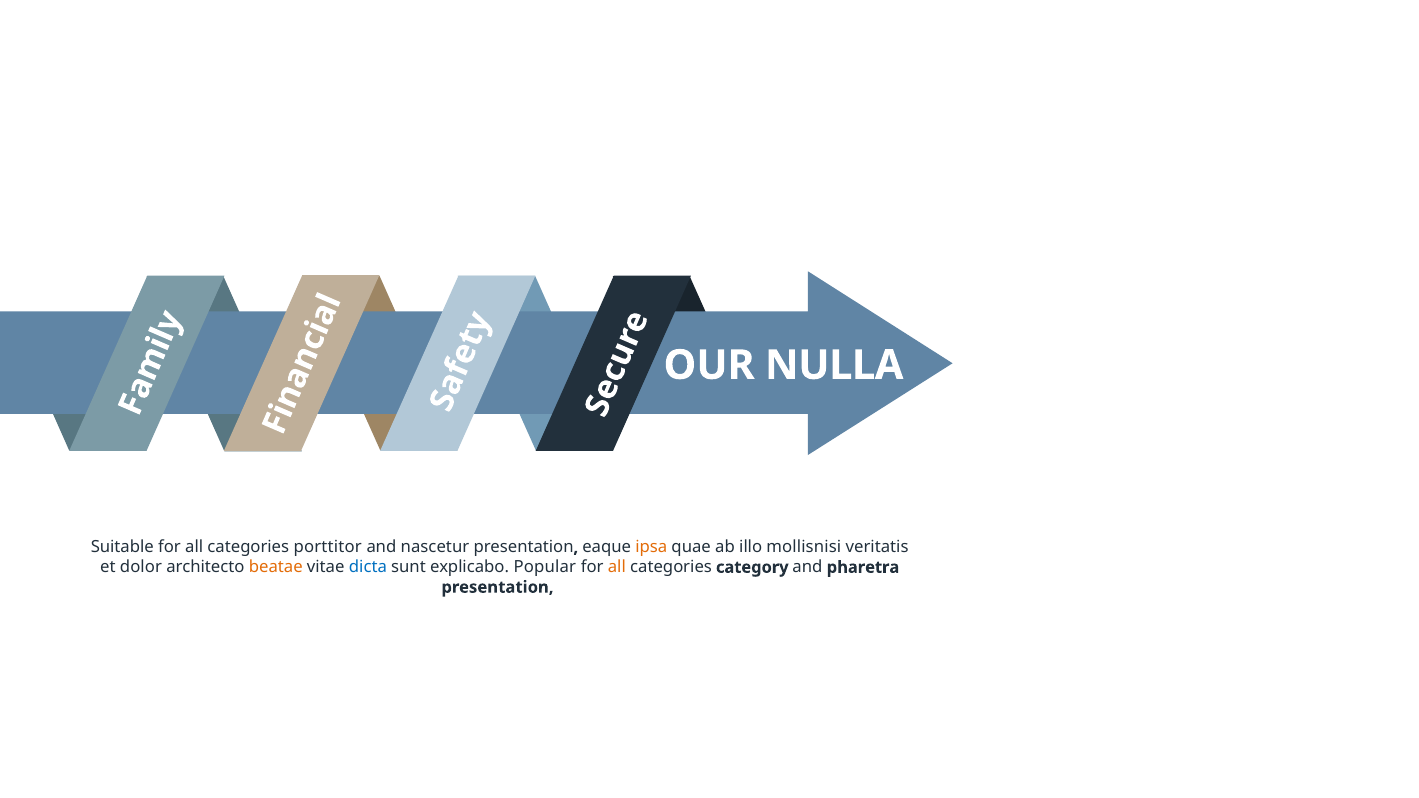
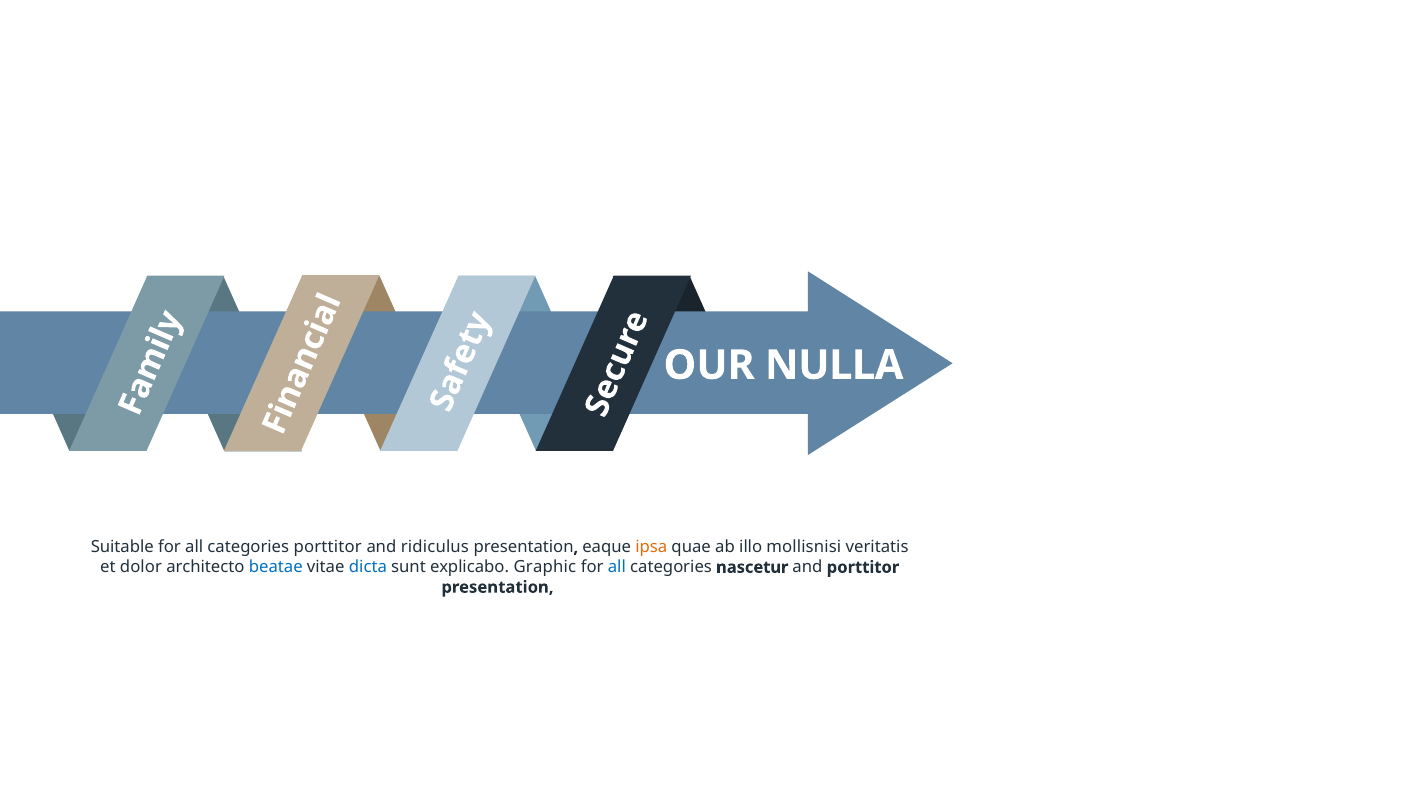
nascetur: nascetur -> ridiculus
beatae colour: orange -> blue
Popular: Popular -> Graphic
all at (617, 567) colour: orange -> blue
category: category -> nascetur
and pharetra: pharetra -> porttitor
